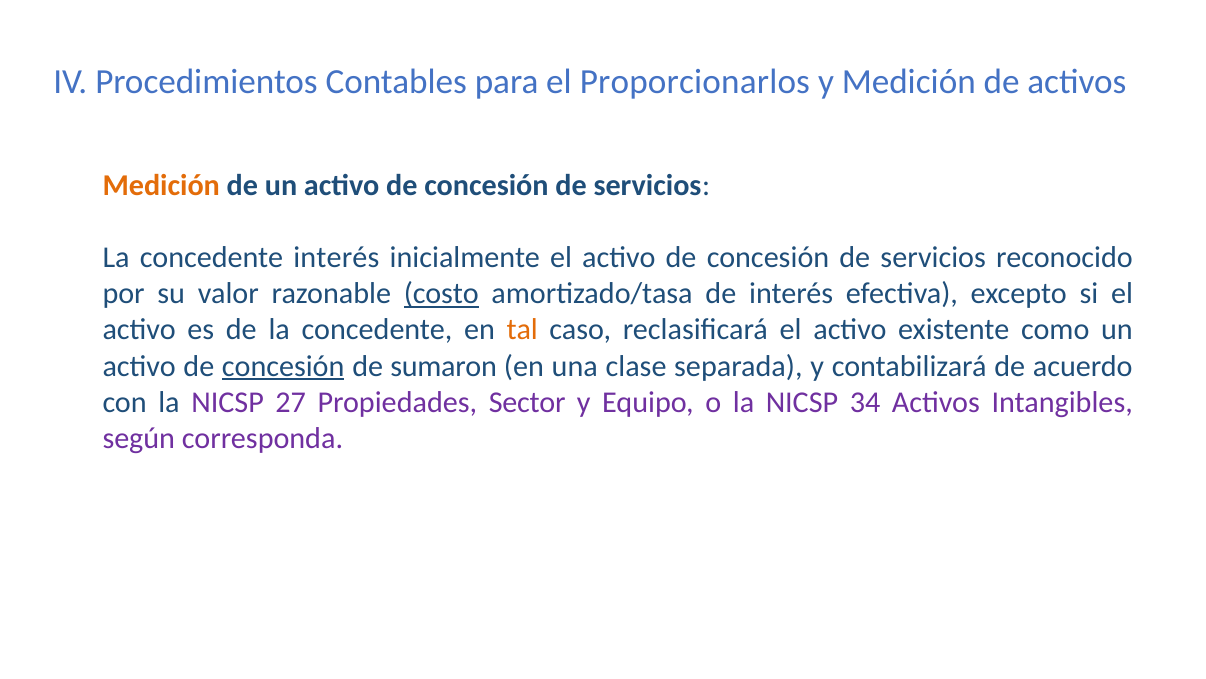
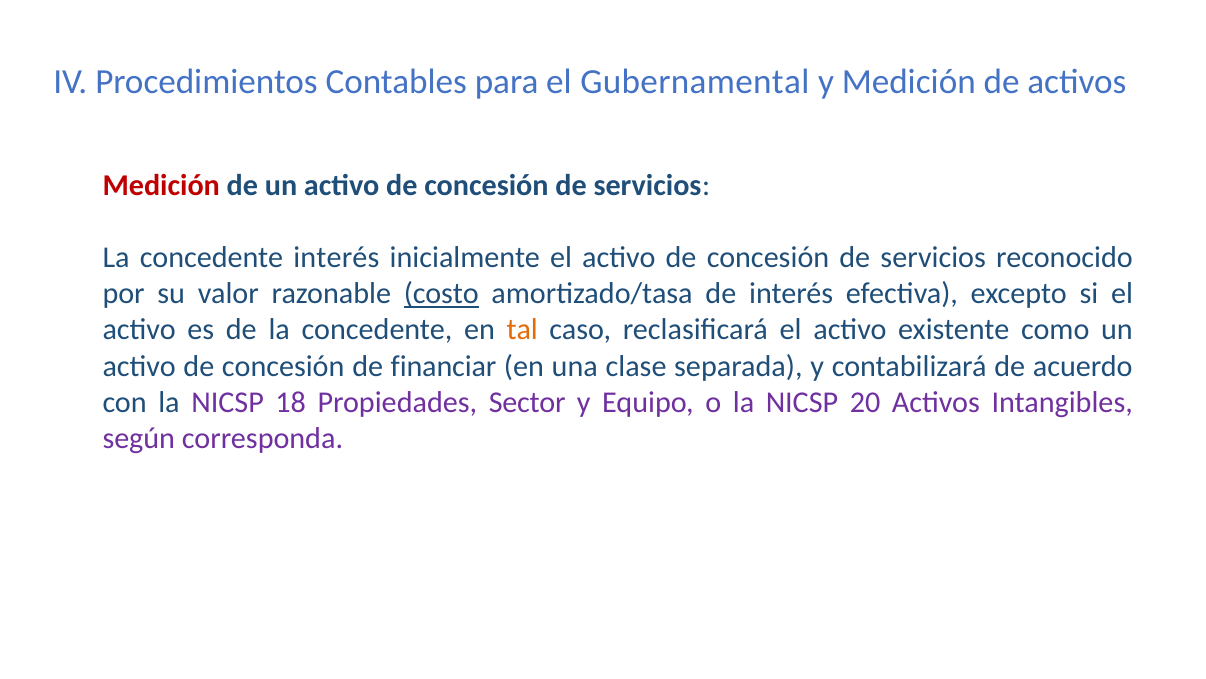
Proporcionarlos: Proporcionarlos -> Gubernamental
Medición at (161, 185) colour: orange -> red
concesión at (283, 366) underline: present -> none
sumaron: sumaron -> financiar
27: 27 -> 18
34: 34 -> 20
